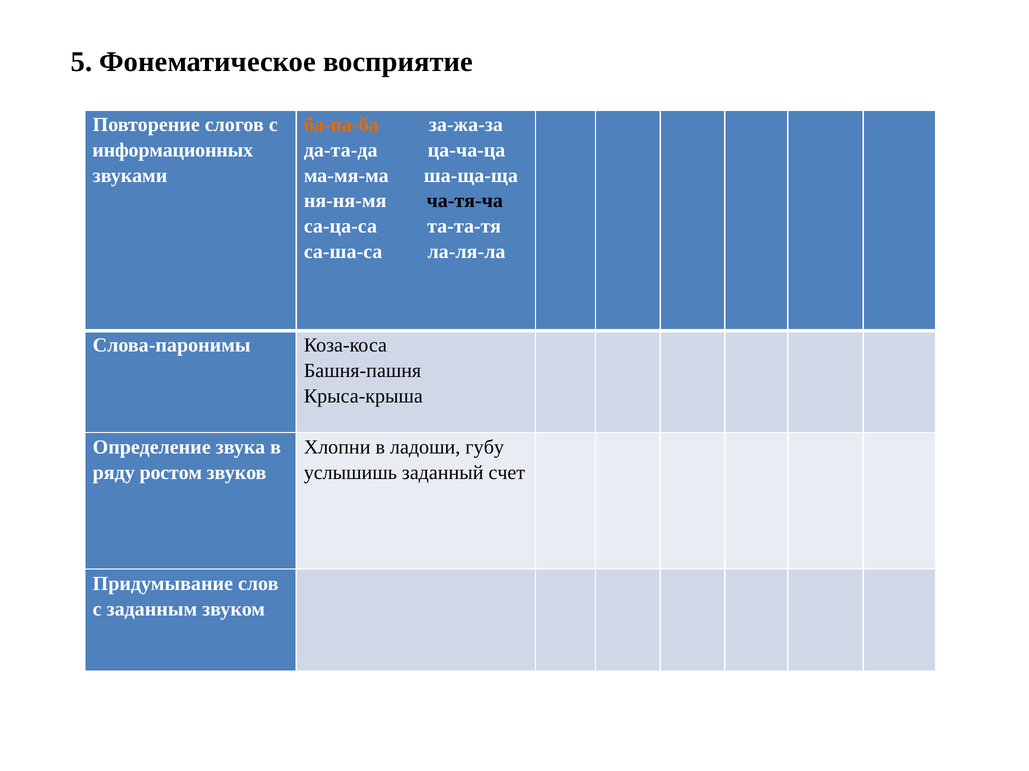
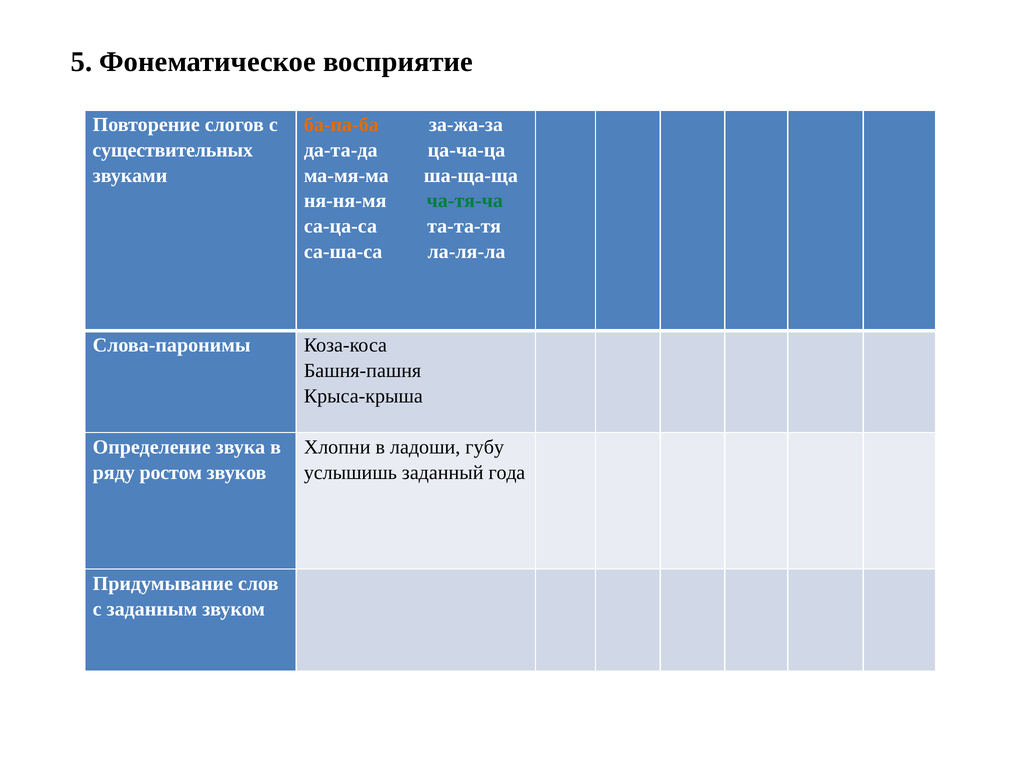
информационных: информационных -> существительных
ча-тя-ча colour: black -> green
счет: счет -> года
